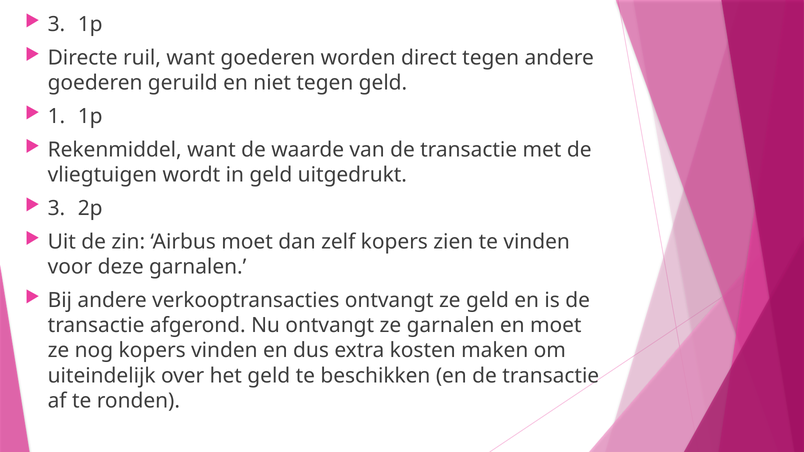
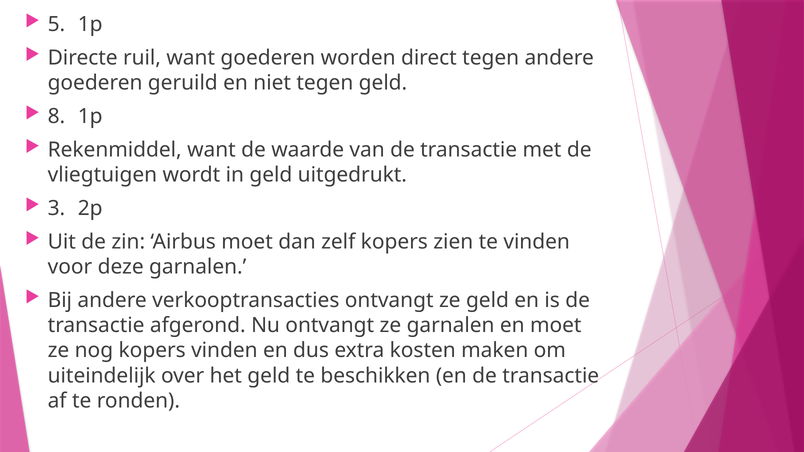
3 at (56, 24): 3 -> 5
1: 1 -> 8
